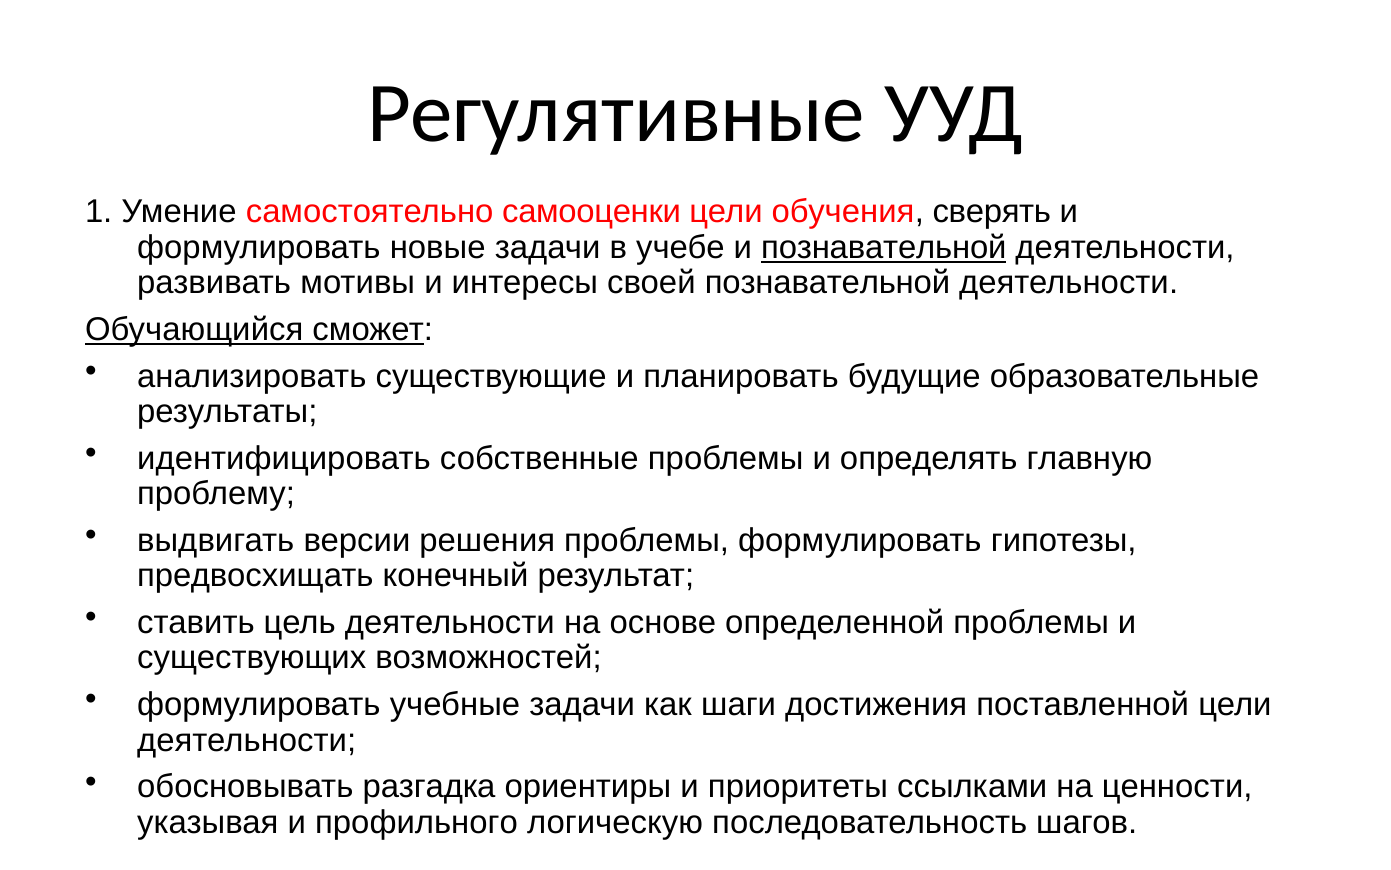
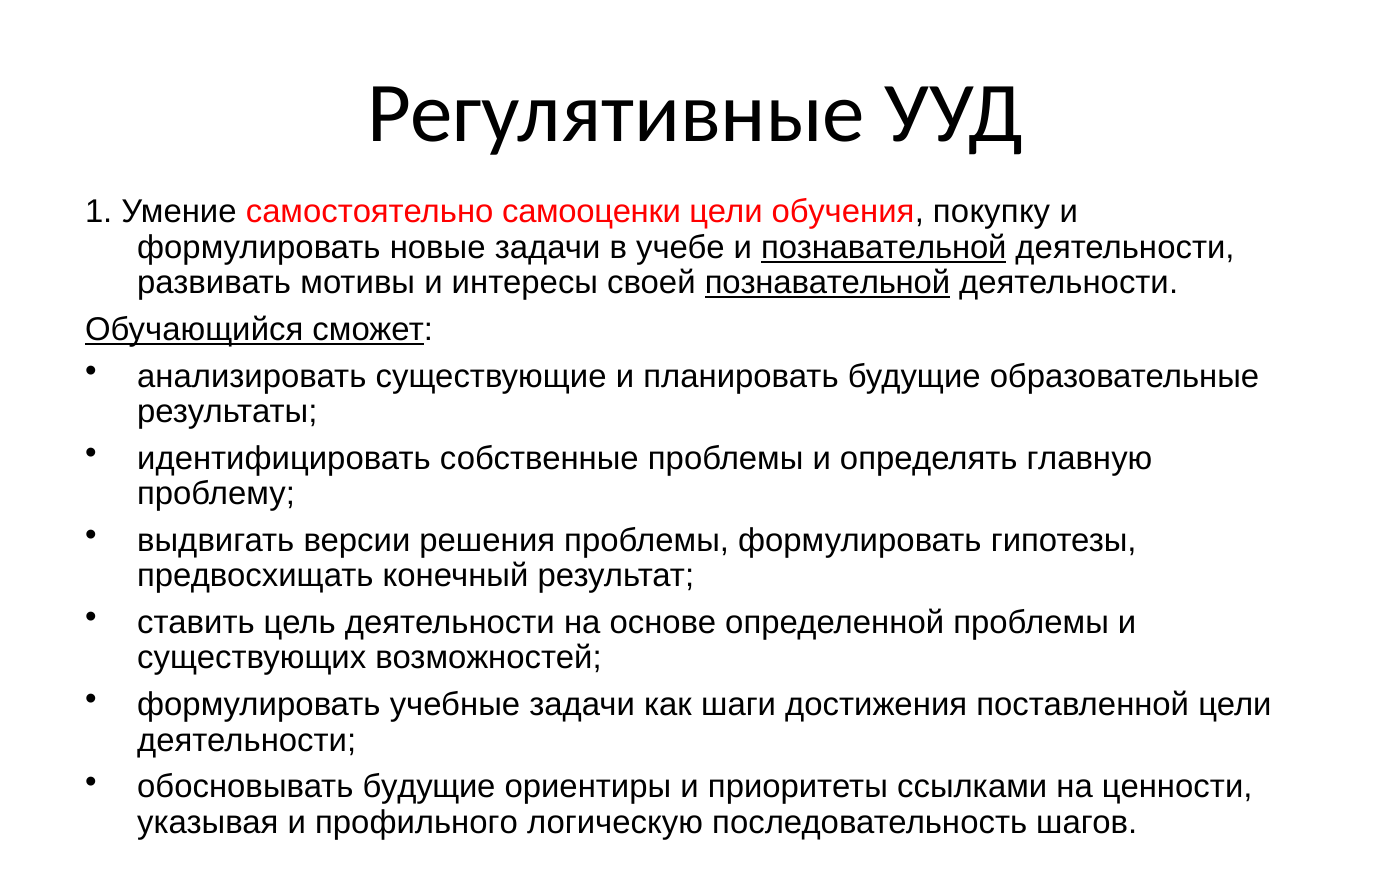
сверять: сверять -> покупку
познавательной at (828, 283) underline: none -> present
обосновывать разгадка: разгадка -> будущие
